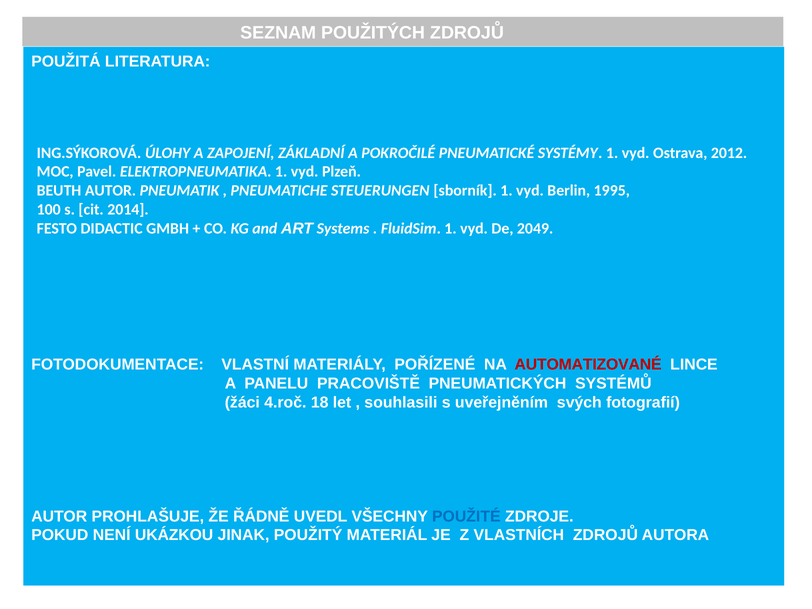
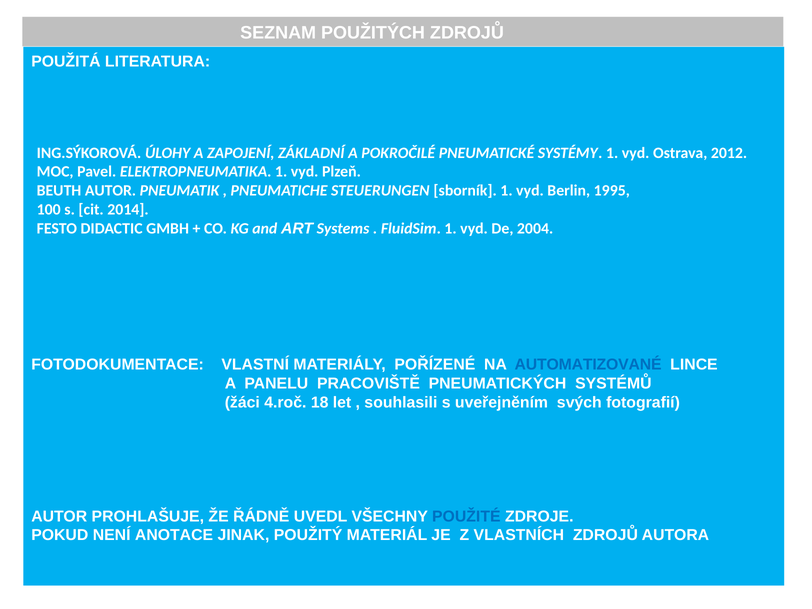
2049: 2049 -> 2004
AUTOMATIZOVANÉ colour: red -> blue
UKÁZKOU: UKÁZKOU -> ANOTACE
